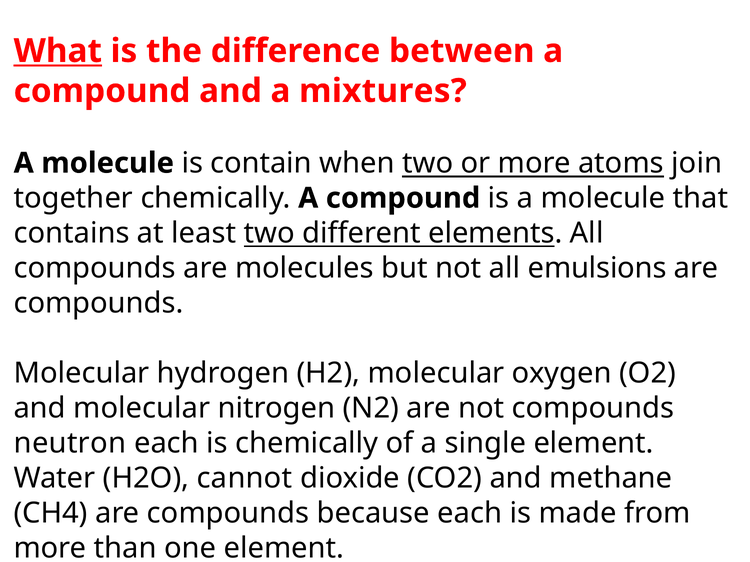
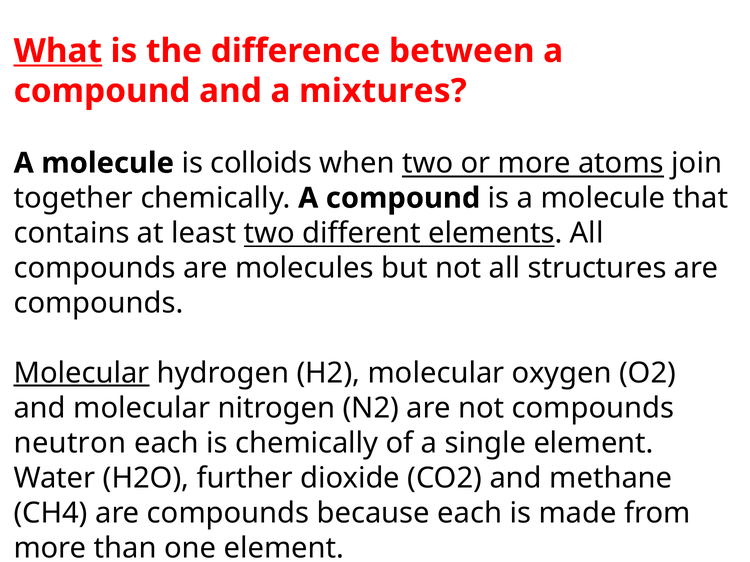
contain: contain -> colloids
emulsions: emulsions -> structures
Molecular at (82, 373) underline: none -> present
cannot: cannot -> further
